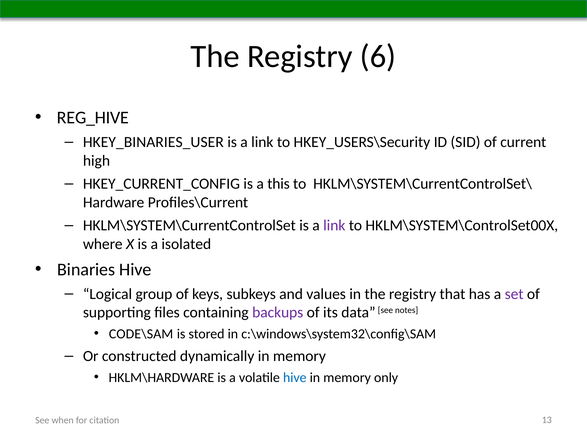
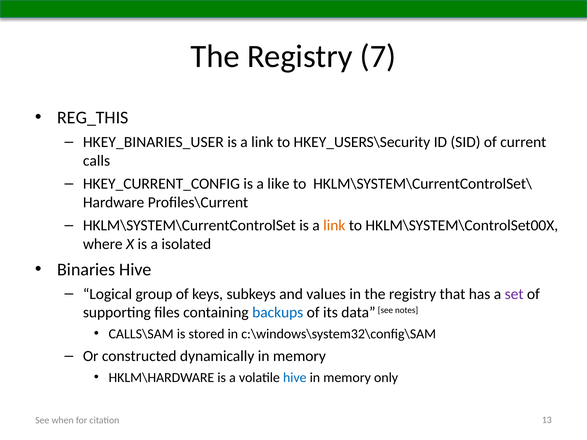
6: 6 -> 7
REG_HIVE: REG_HIVE -> REG_THIS
high: high -> calls
this: this -> like
link at (334, 226) colour: purple -> orange
backups colour: purple -> blue
CODE\SAM: CODE\SAM -> CALLS\SAM
